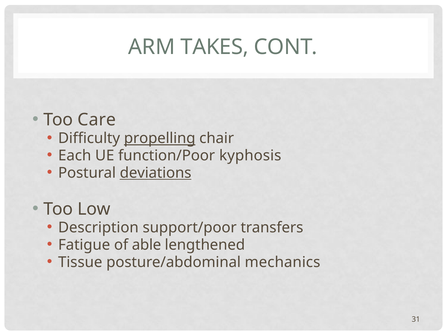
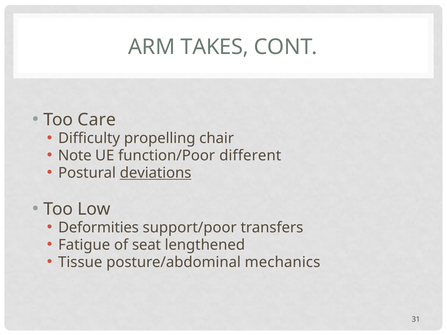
propelling underline: present -> none
Each: Each -> Note
kyphosis: kyphosis -> different
Description: Description -> Deformities
able: able -> seat
